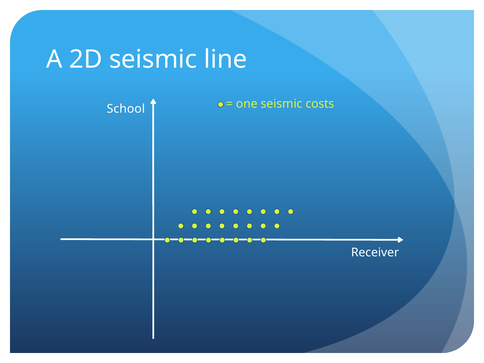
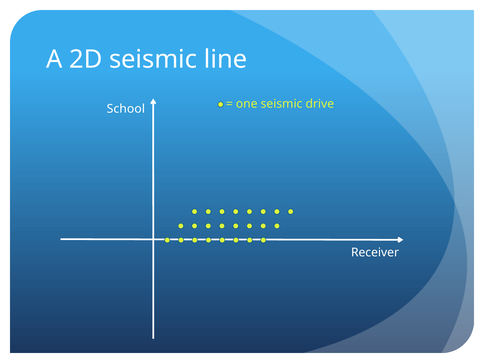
costs: costs -> drive
